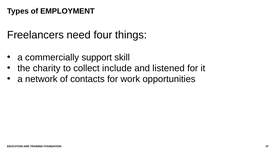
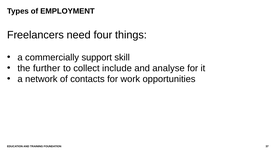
charity: charity -> further
listened: listened -> analyse
